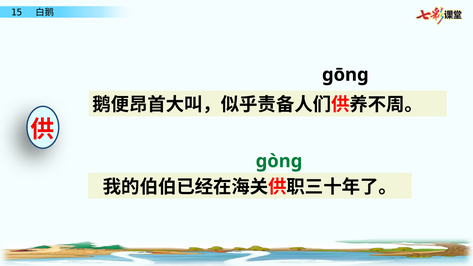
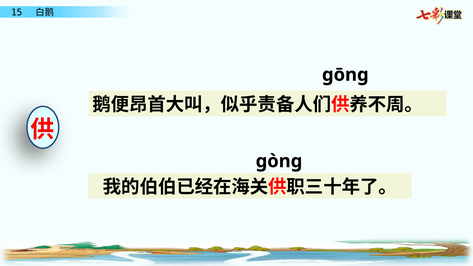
gòng colour: green -> black
